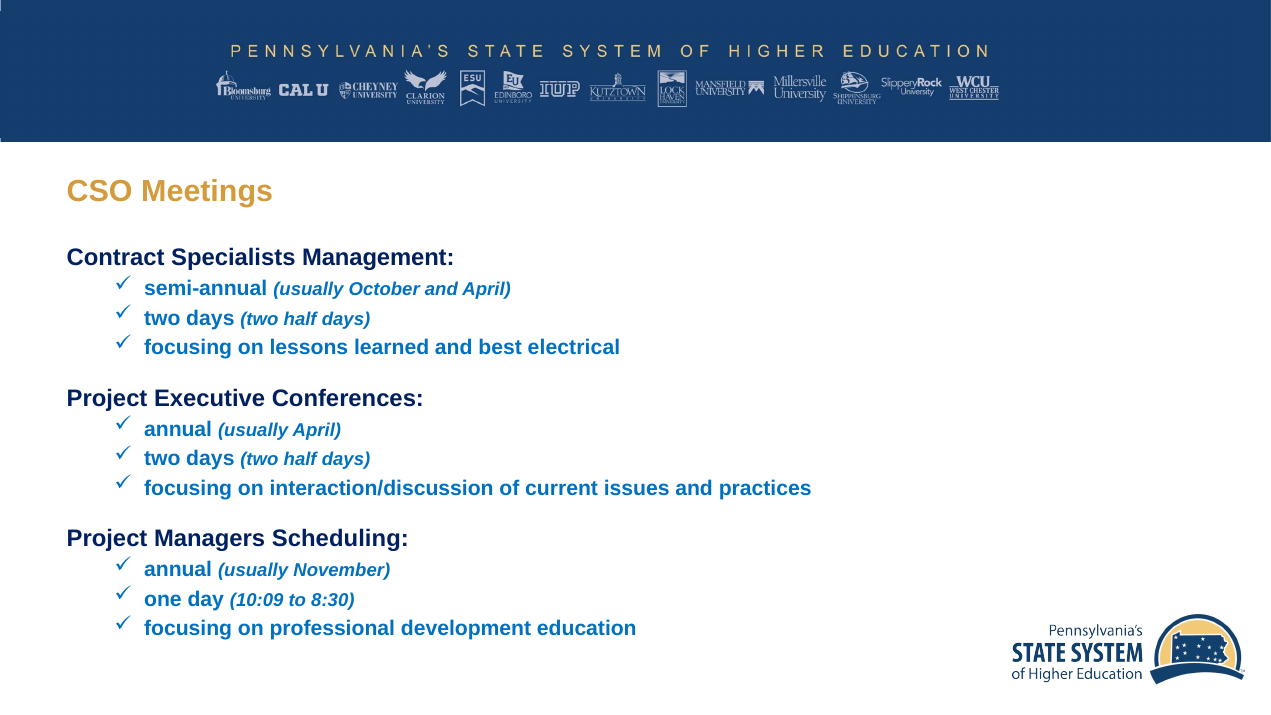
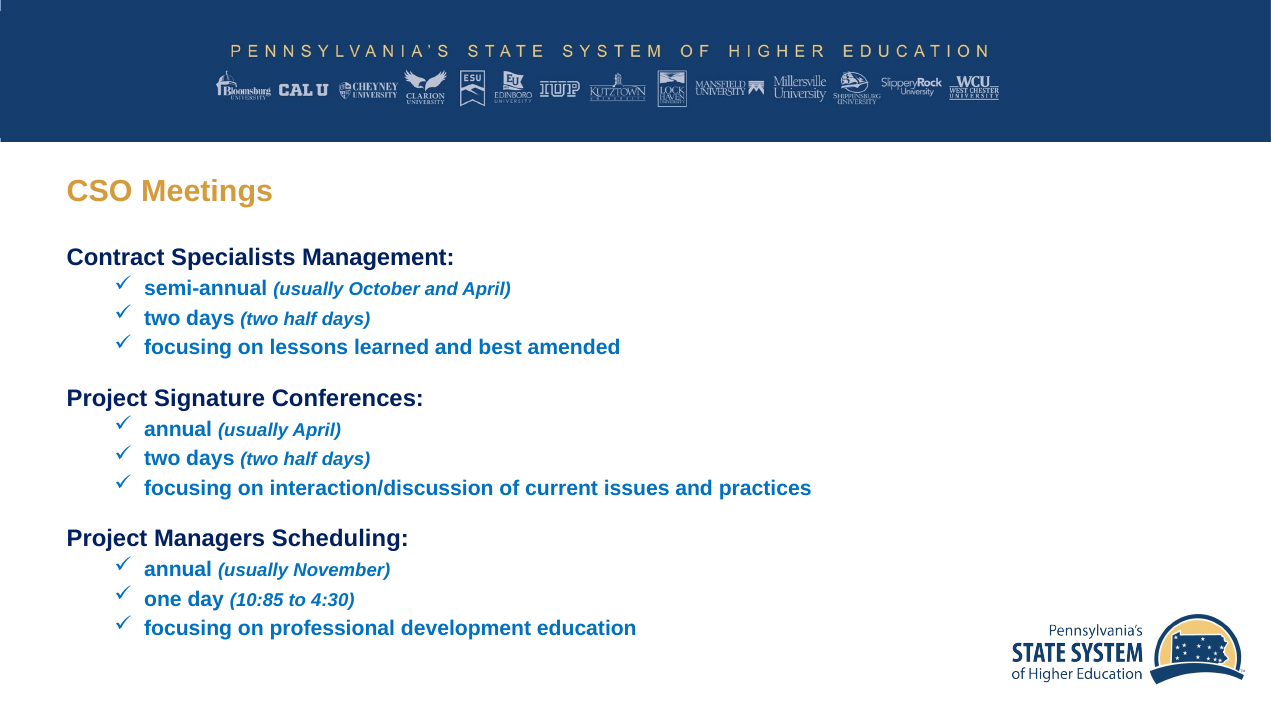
electrical: electrical -> amended
Executive: Executive -> Signature
10:09: 10:09 -> 10:85
8:30: 8:30 -> 4:30
